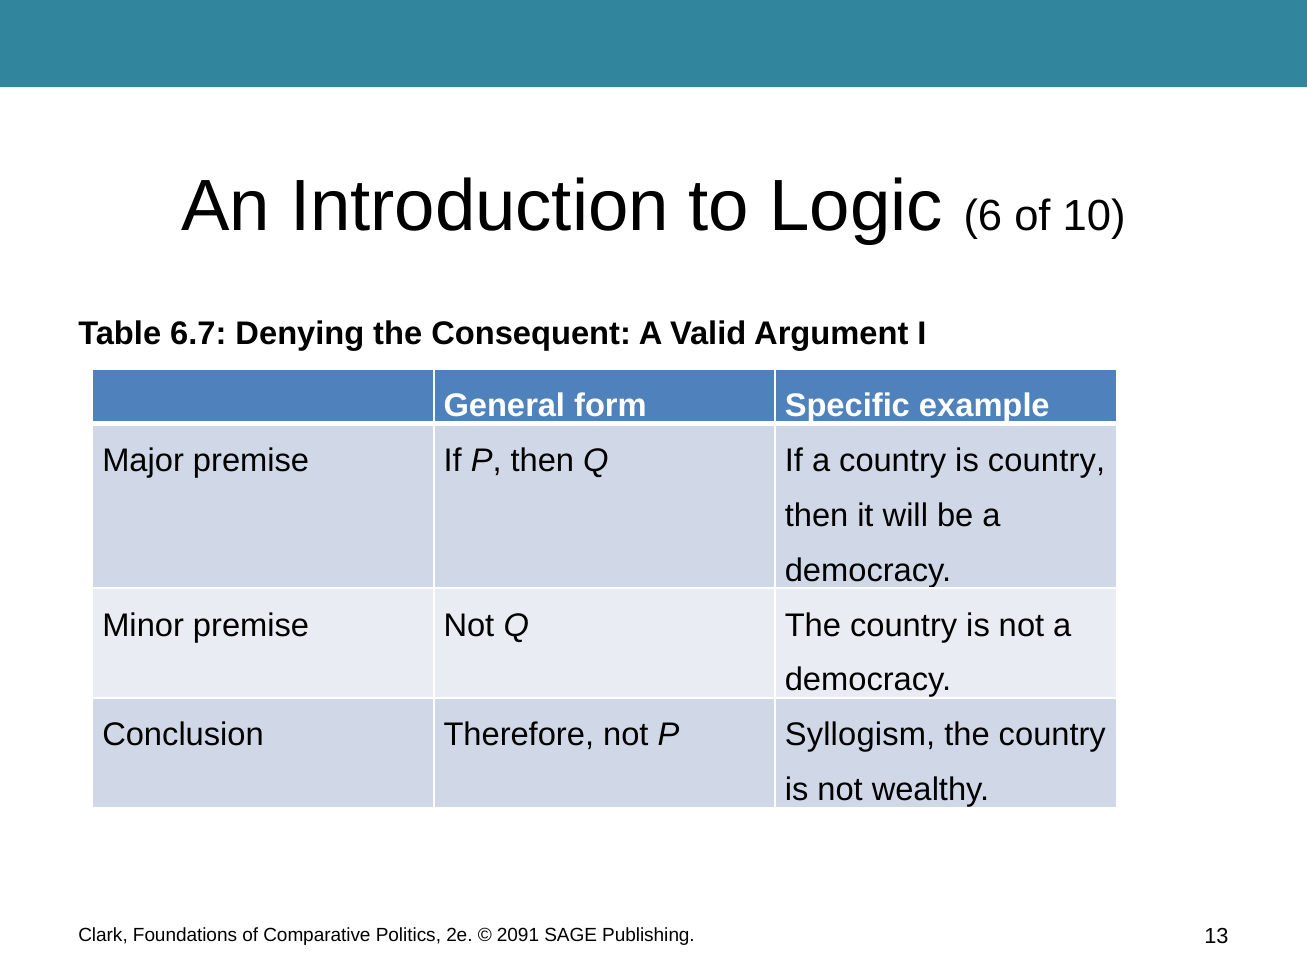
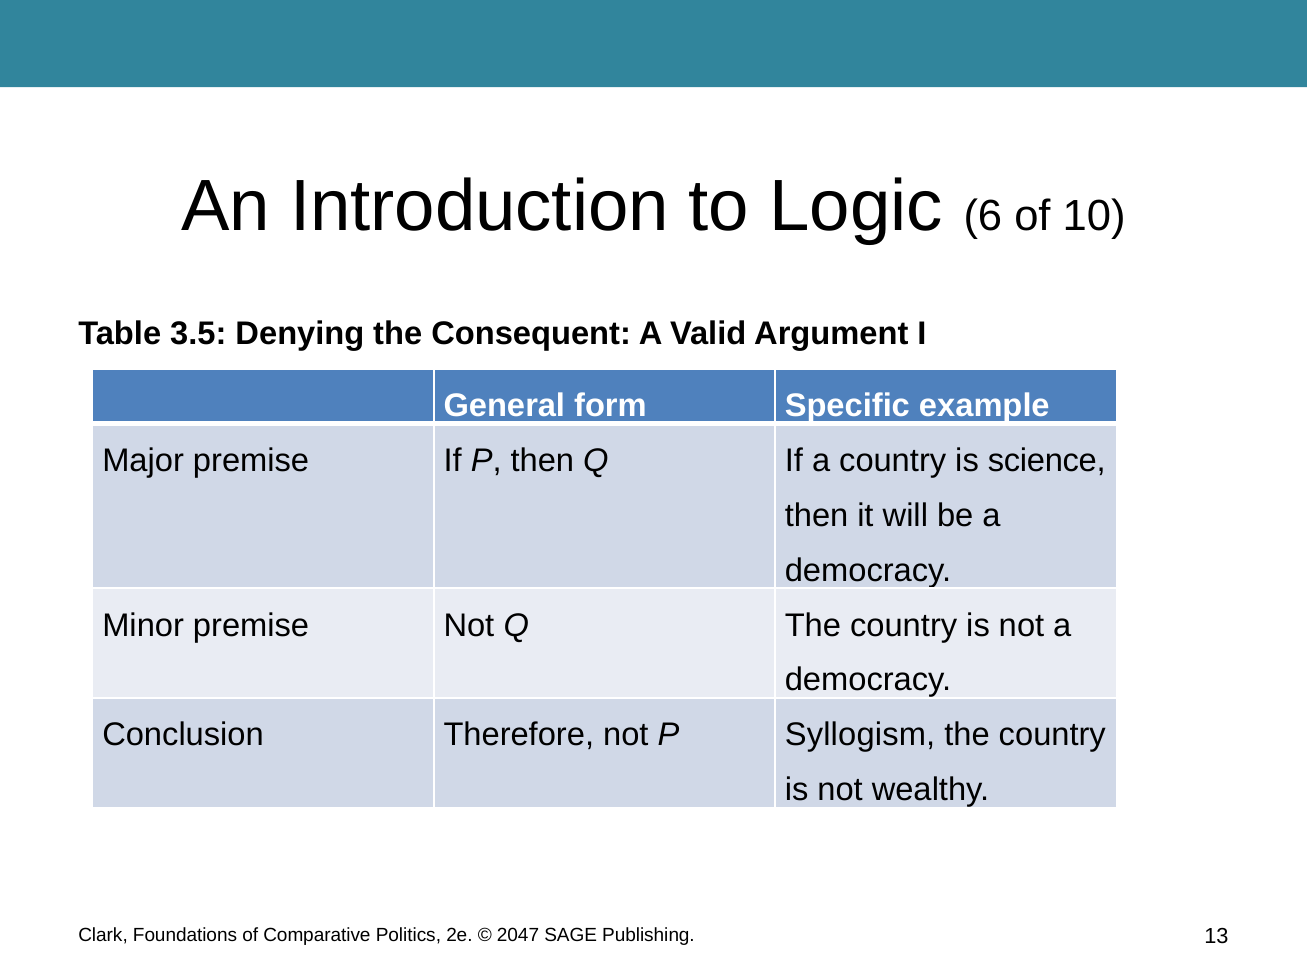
6.7: 6.7 -> 3.5
is country: country -> science
2091: 2091 -> 2047
